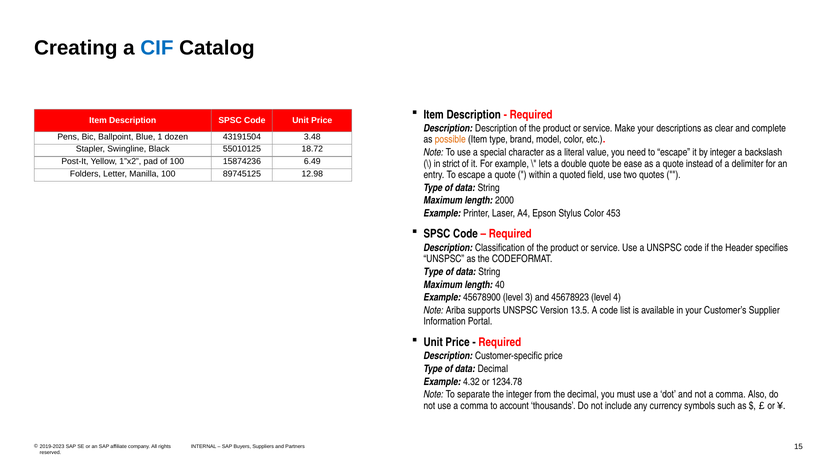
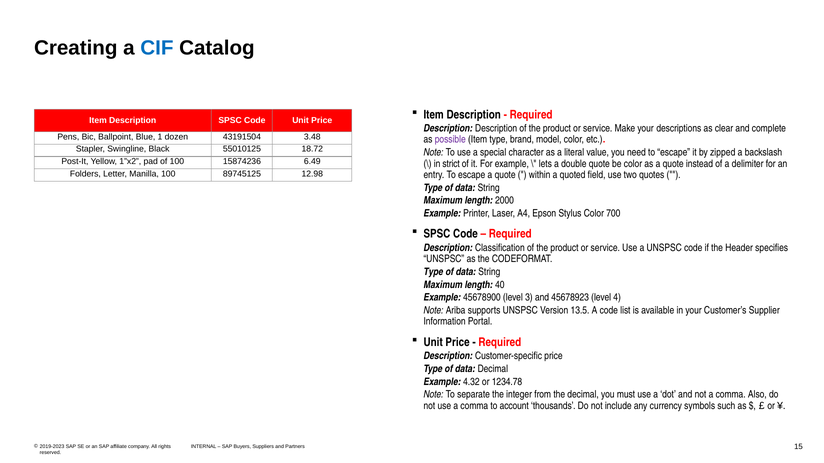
possible colour: orange -> purple
by integer: integer -> zipped
be ease: ease -> color
453: 453 -> 700
